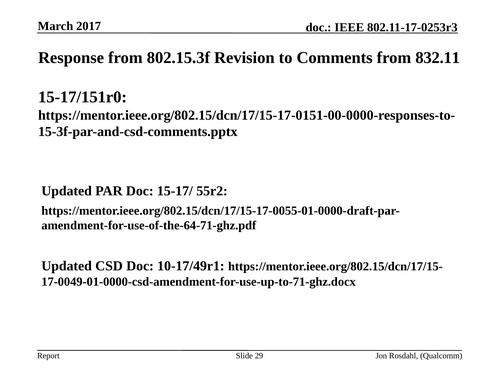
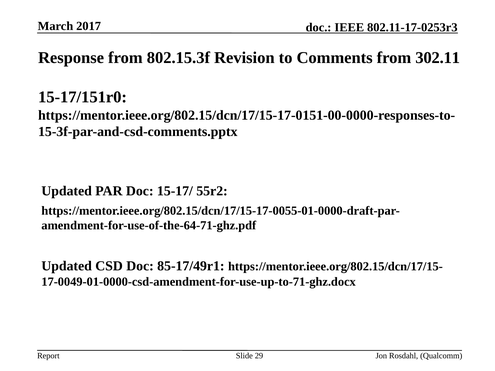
832.11: 832.11 -> 302.11
10-17/49r1: 10-17/49r1 -> 85-17/49r1
